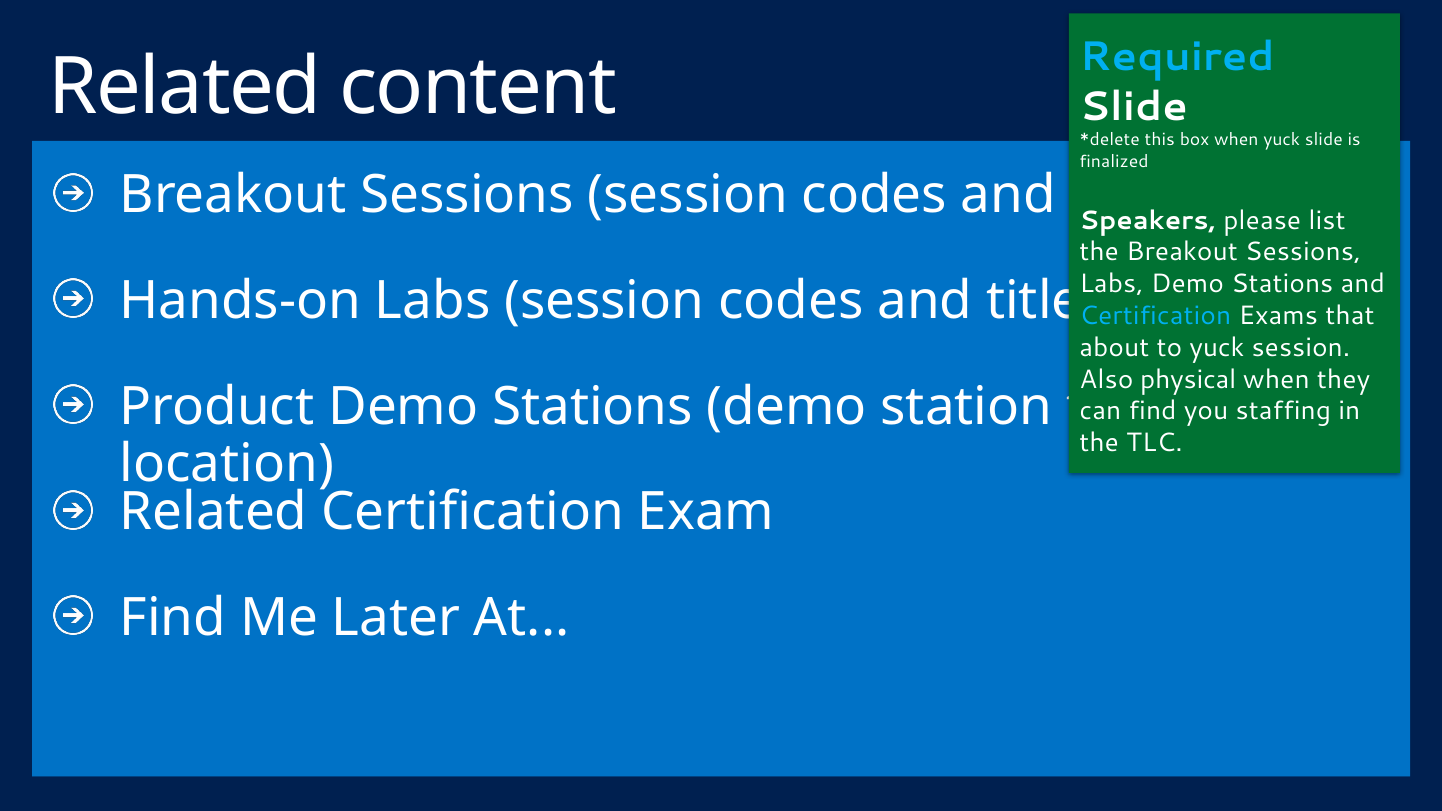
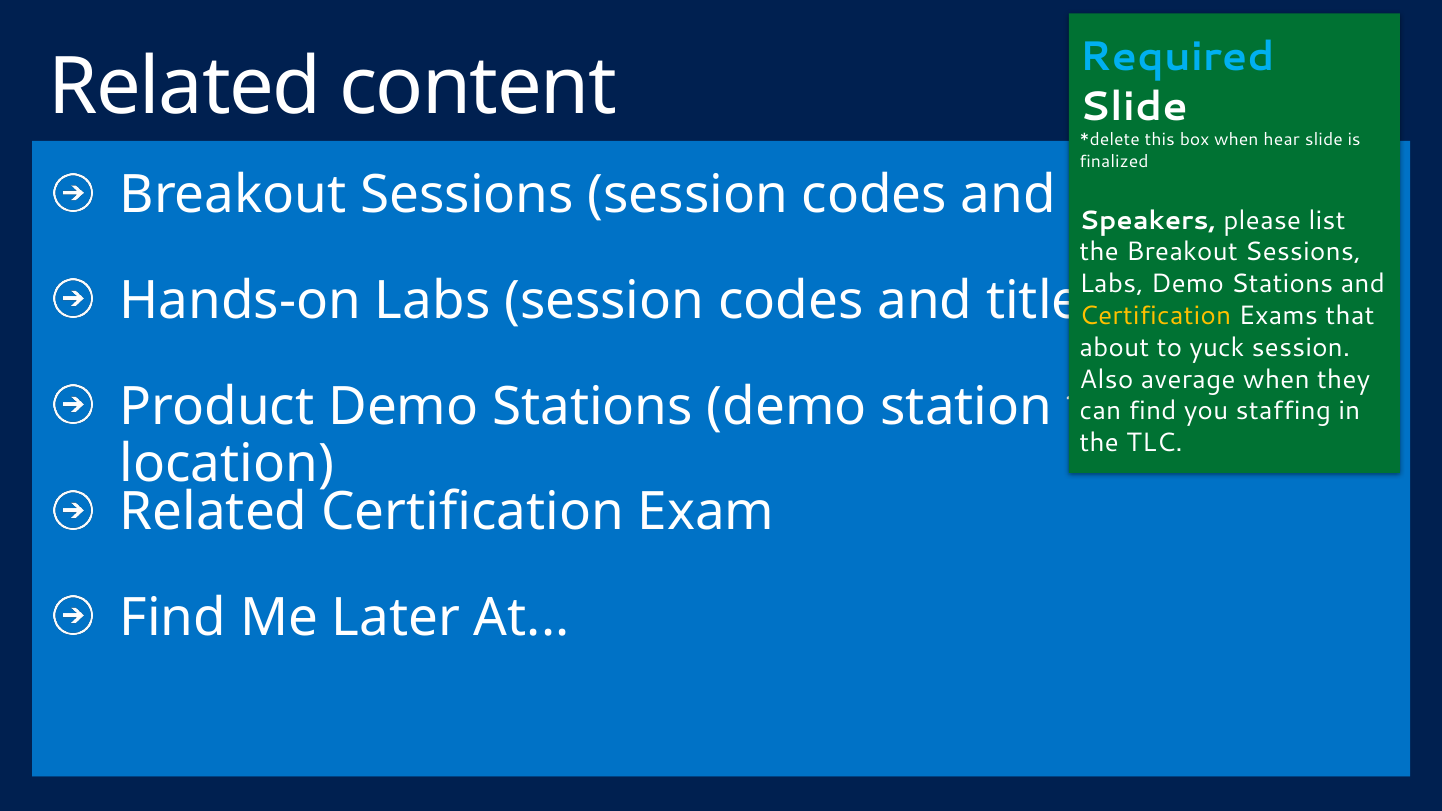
when yuck: yuck -> hear
Certification at (1155, 316) colour: light blue -> yellow
physical: physical -> average
